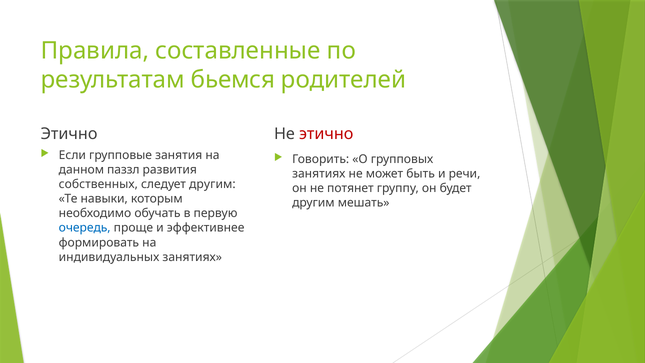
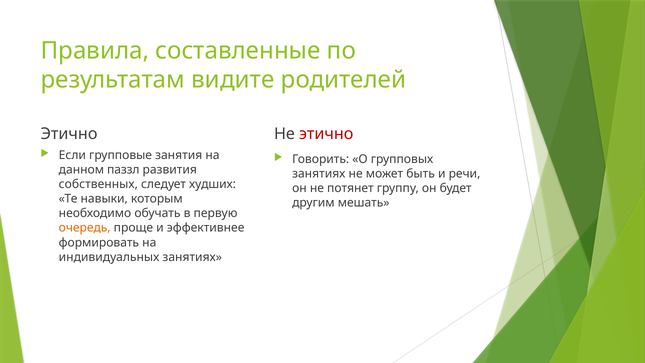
бьемся: бьемся -> видите
следует другим: другим -> худших
очередь colour: blue -> orange
